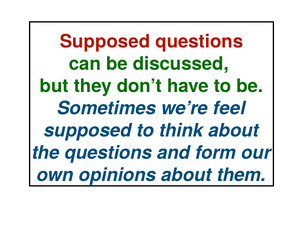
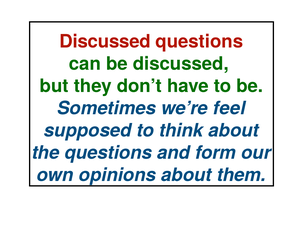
Supposed at (105, 42): Supposed -> Discussed
